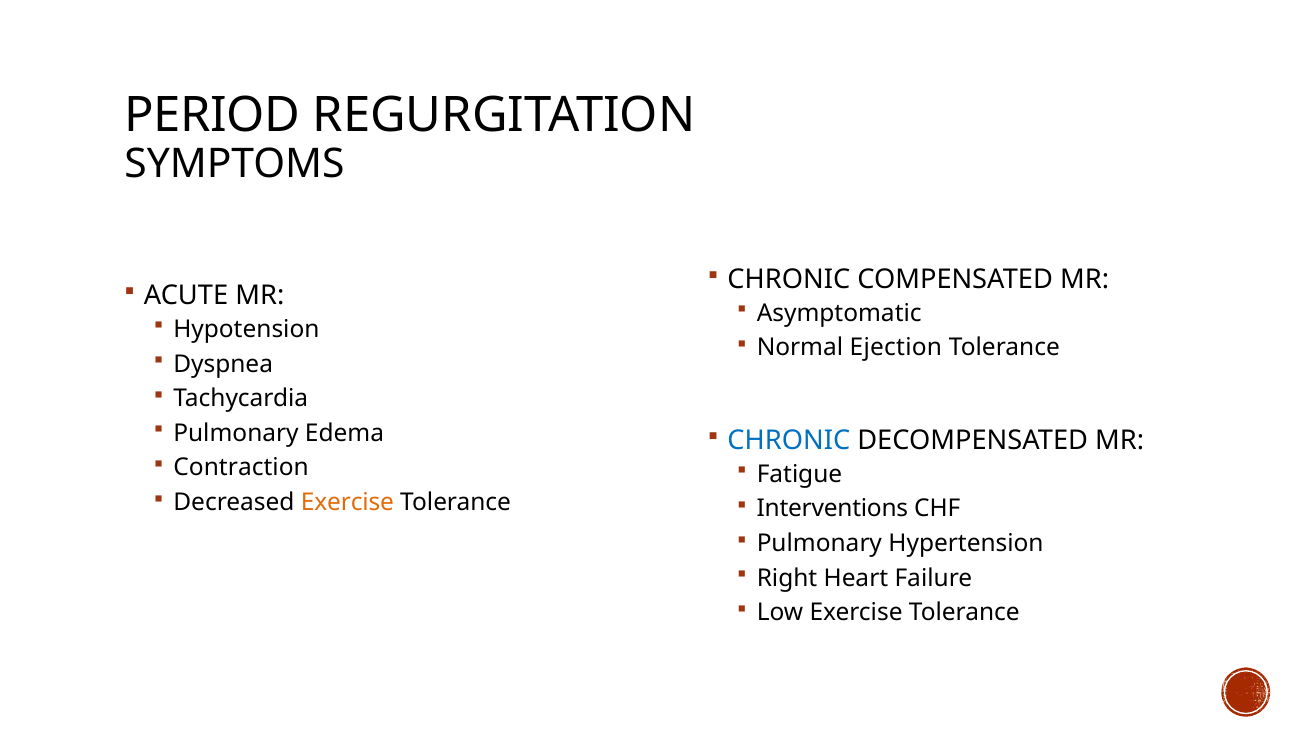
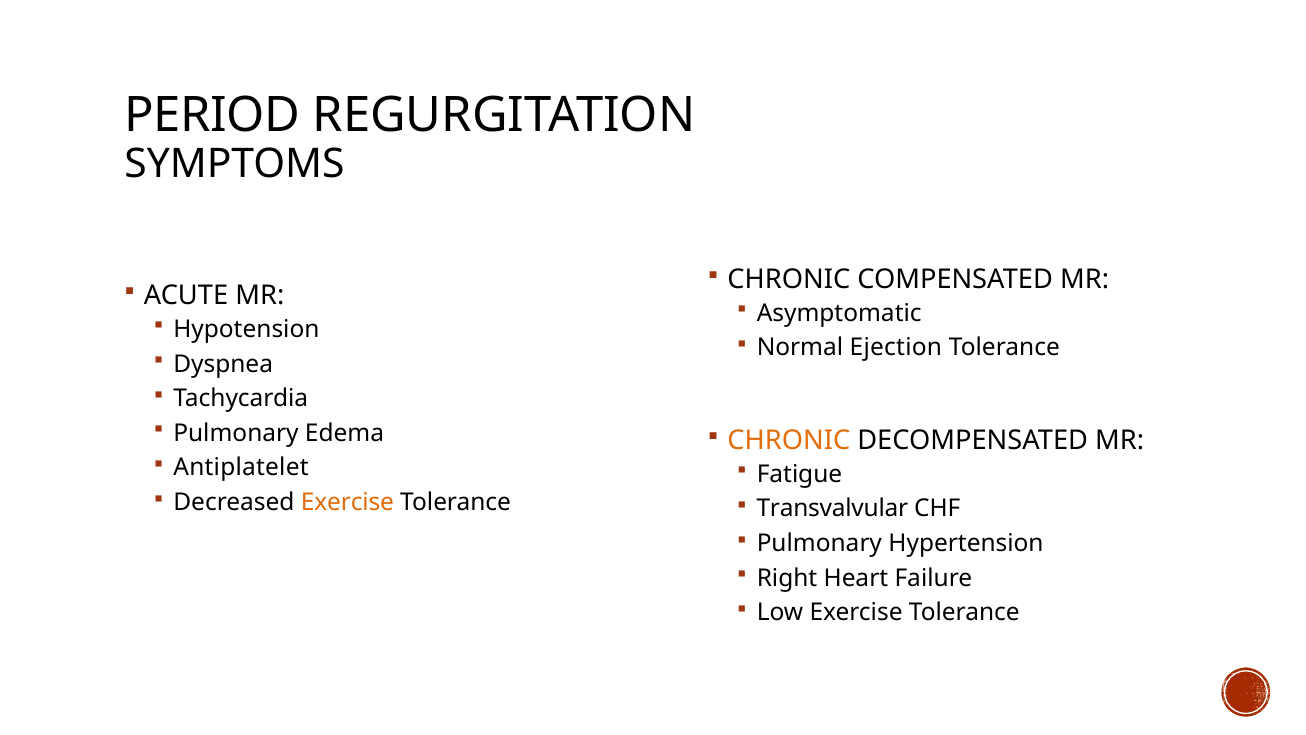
CHRONIC at (789, 440) colour: blue -> orange
Contraction: Contraction -> Antiplatelet
Interventions: Interventions -> Transvalvular
